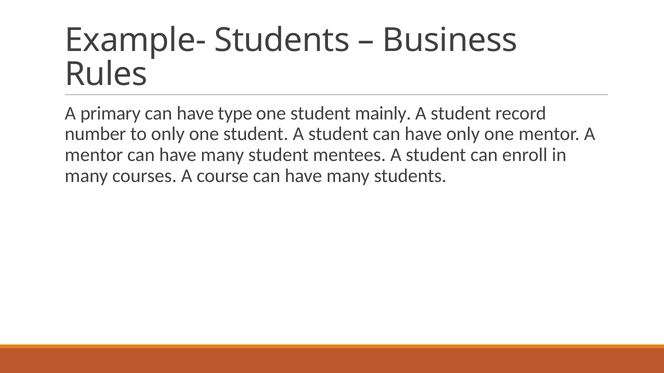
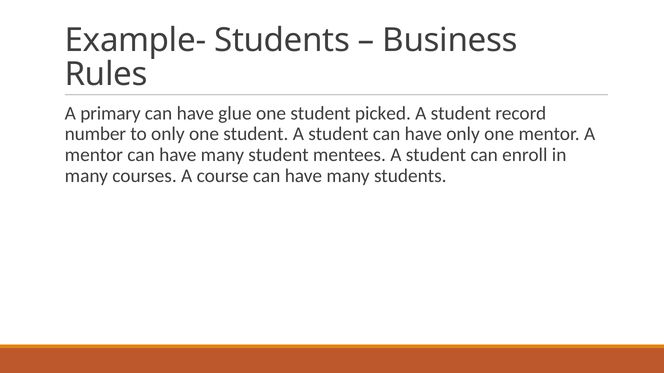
type: type -> glue
mainly: mainly -> picked
